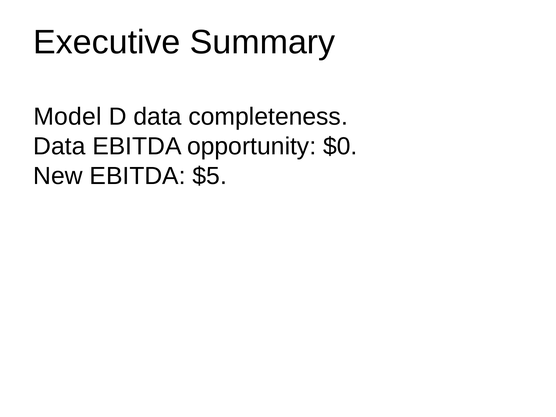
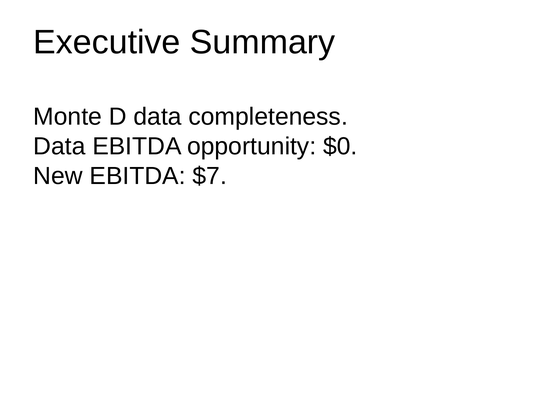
Model: Model -> Monte
$5: $5 -> $7
